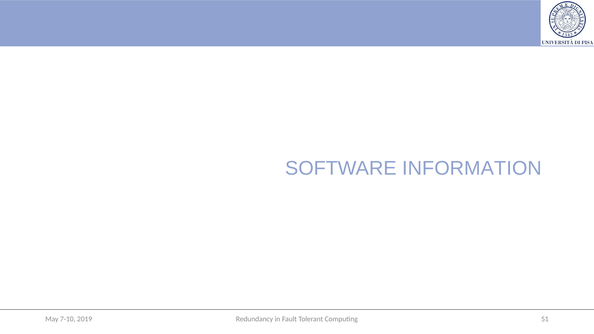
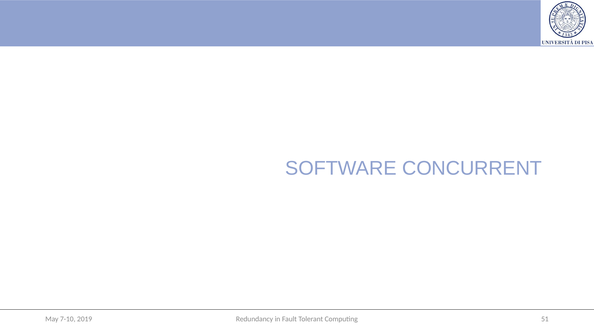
INFORMATION: INFORMATION -> CONCURRENT
